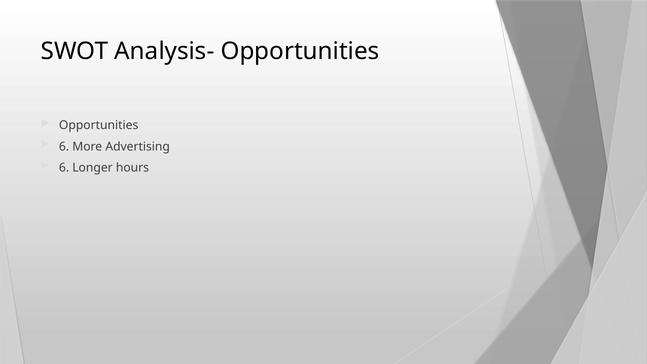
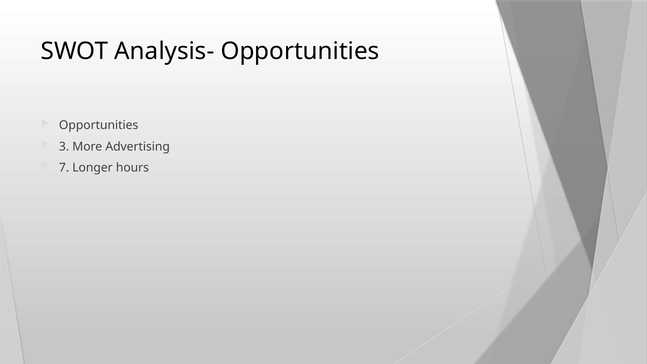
6 at (64, 147): 6 -> 3
6 at (64, 168): 6 -> 7
